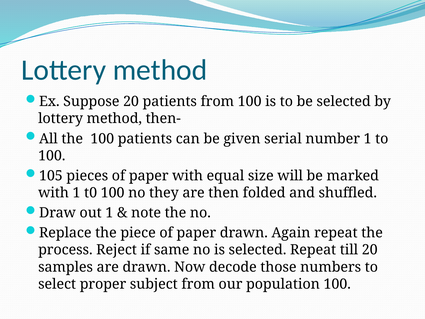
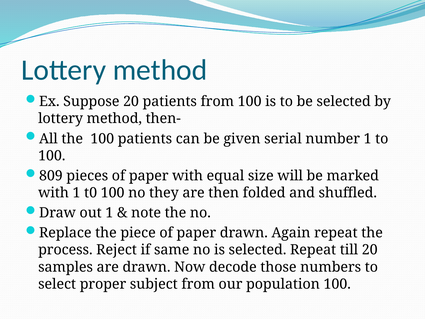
105: 105 -> 809
